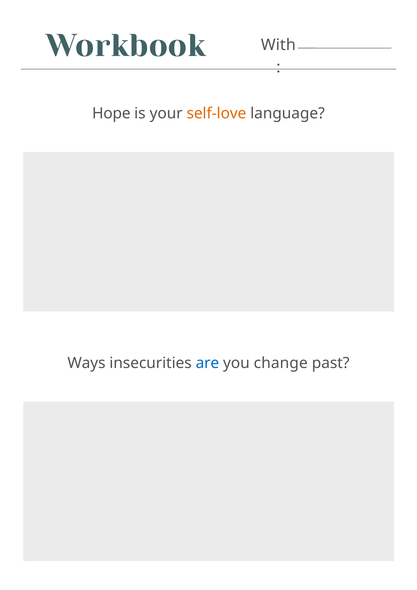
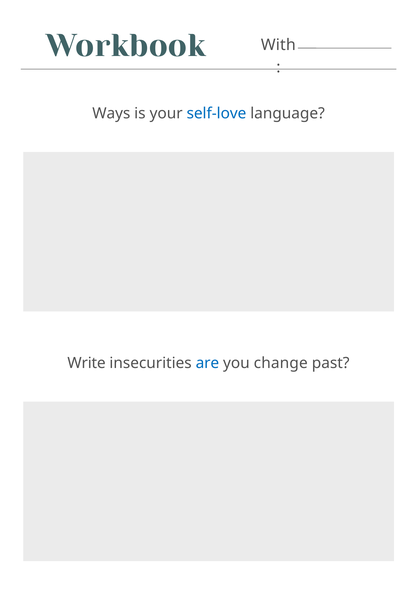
Hope: Hope -> Ways
self-love colour: orange -> blue
Ways: Ways -> Write
